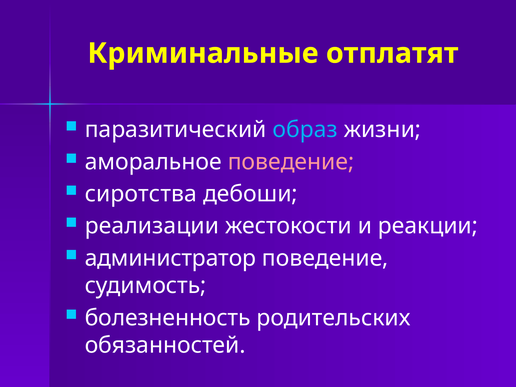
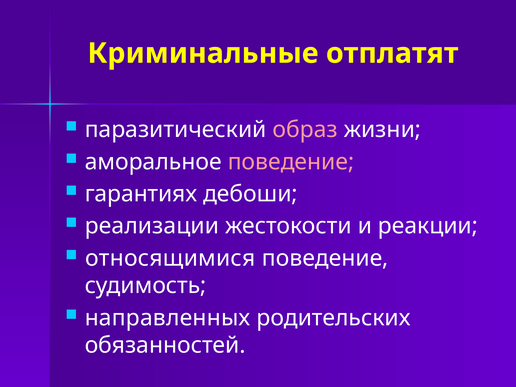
образ colour: light blue -> pink
сиротства: сиротства -> гарантиях
администратор: администратор -> относящимися
болезненность: болезненность -> направленных
